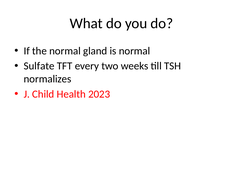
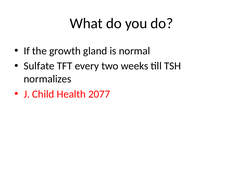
the normal: normal -> growth
2023: 2023 -> 2077
